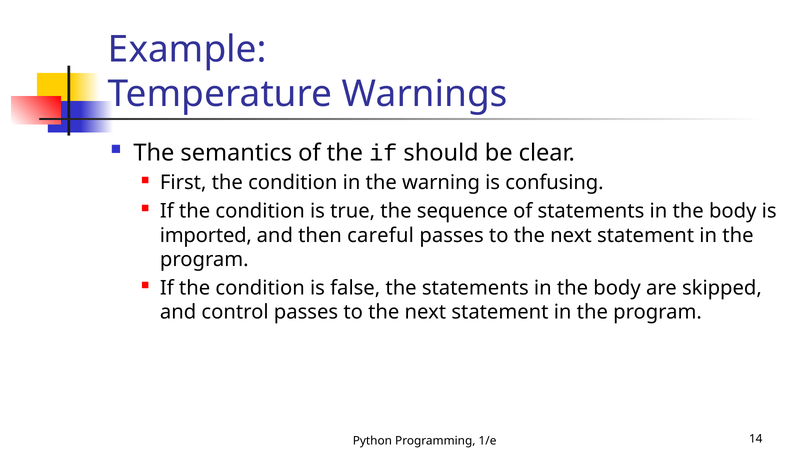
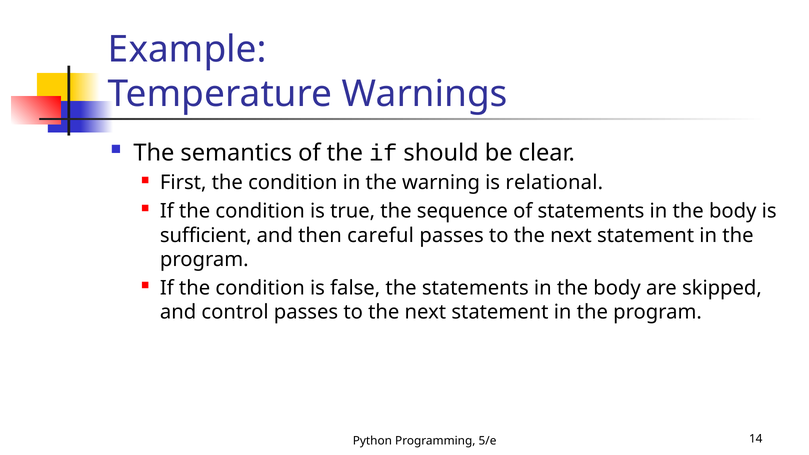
confusing: confusing -> relational
imported: imported -> sufficient
1/e: 1/e -> 5/e
